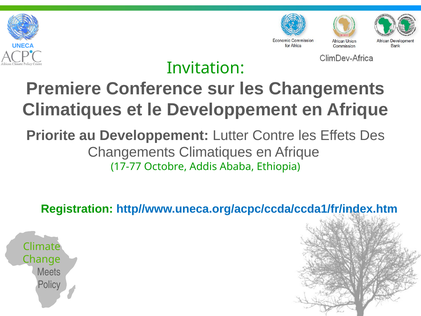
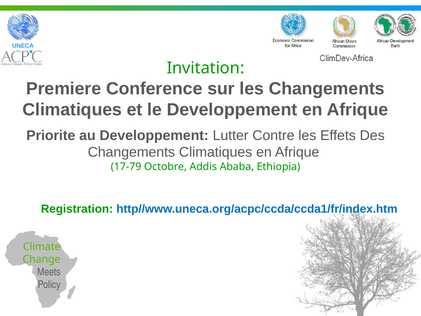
17-77: 17-77 -> 17-79
